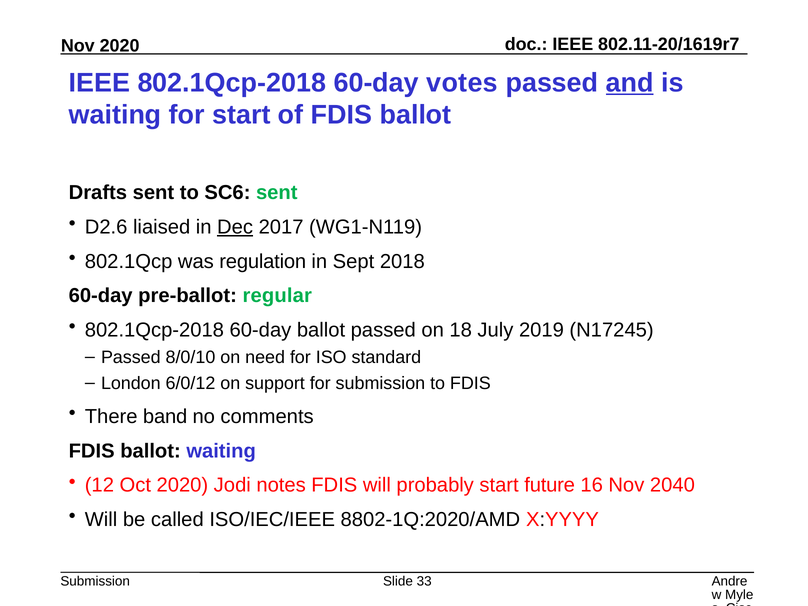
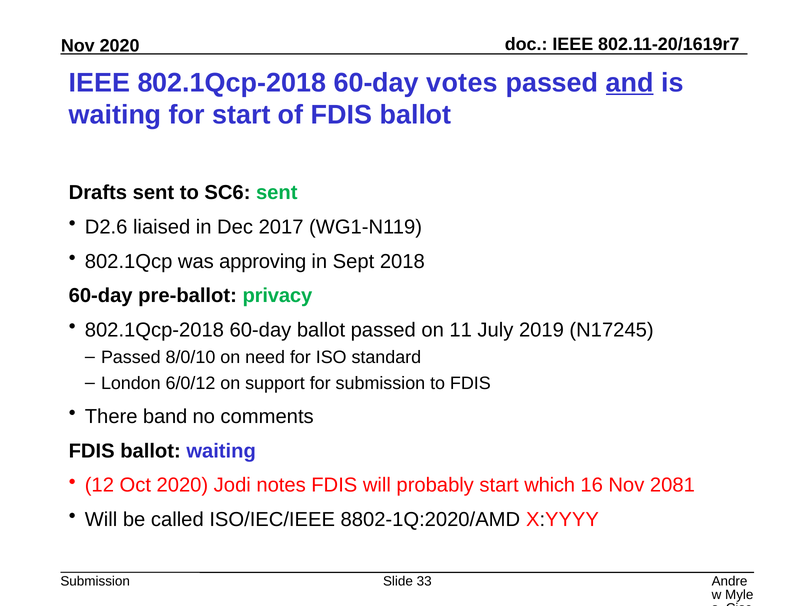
Dec underline: present -> none
regulation: regulation -> approving
regular: regular -> privacy
18: 18 -> 11
future: future -> which
2040: 2040 -> 2081
